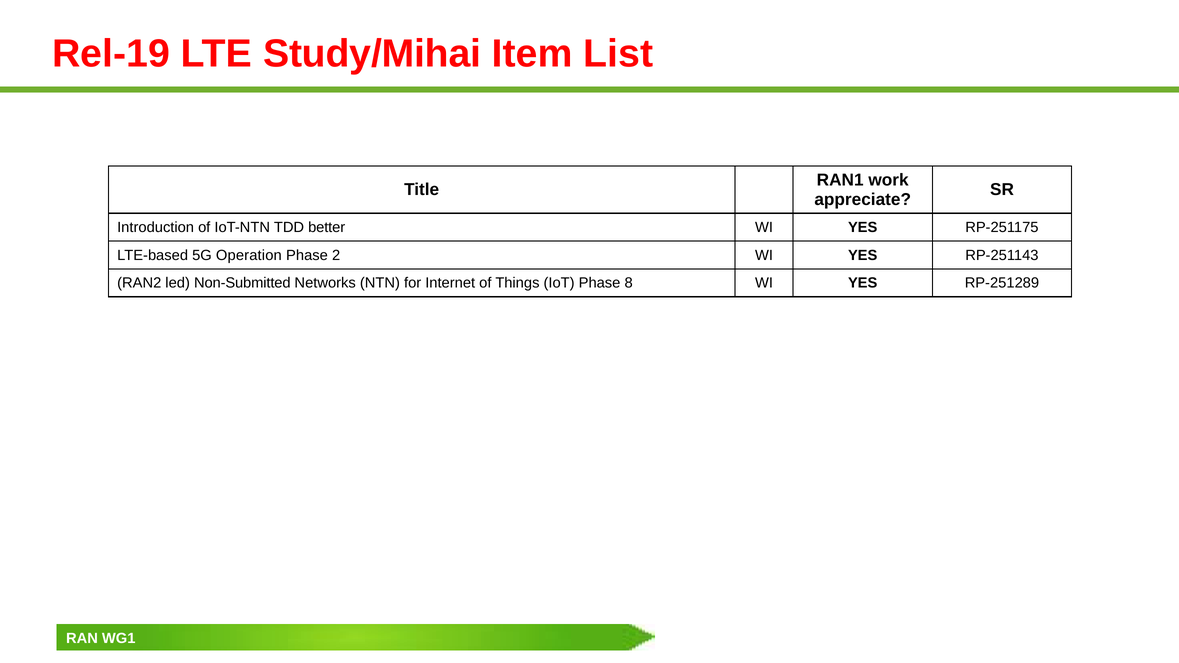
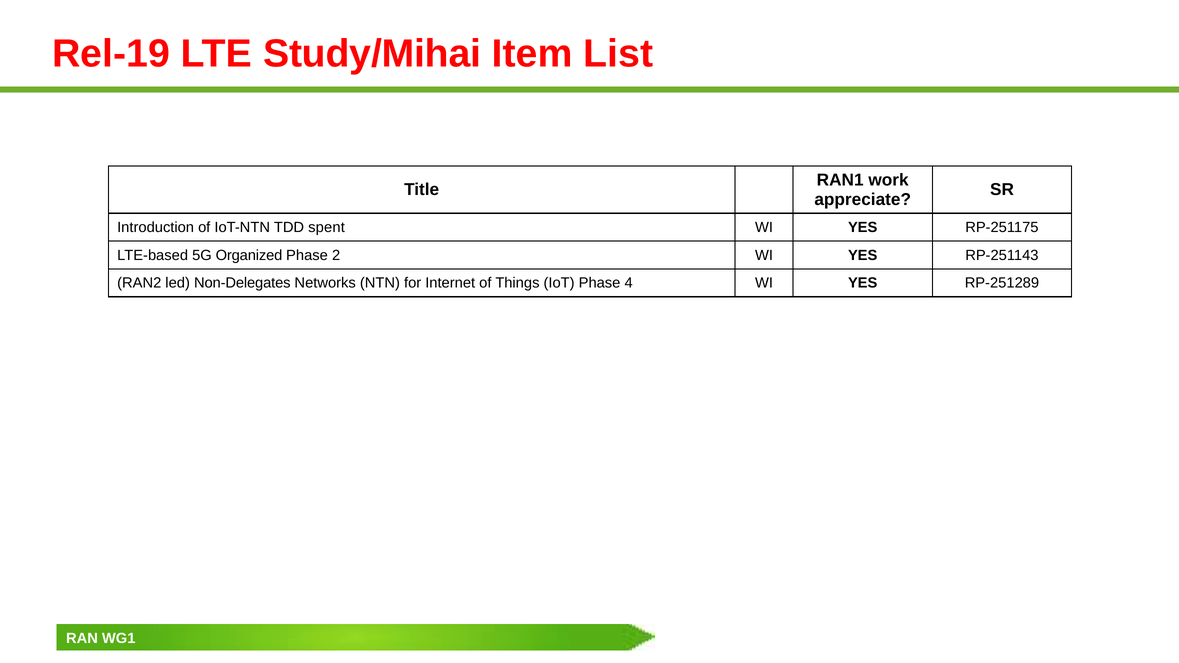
better: better -> spent
Operation: Operation -> Organized
Non-Submitted: Non-Submitted -> Non-Delegates
8: 8 -> 4
